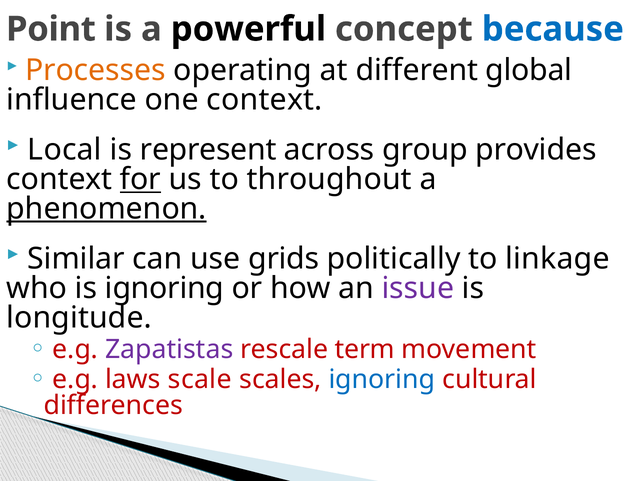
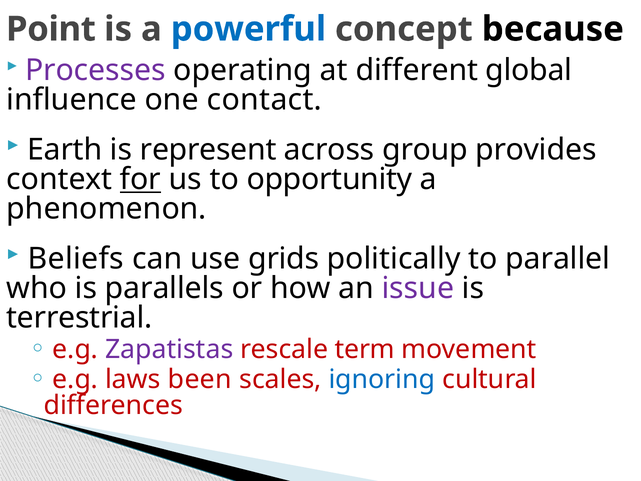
powerful colour: black -> blue
because colour: blue -> black
Processes colour: orange -> purple
one context: context -> contact
Local: Local -> Earth
throughout: throughout -> opportunity
phenomenon underline: present -> none
Similar: Similar -> Beliefs
linkage: linkage -> parallel
is ignoring: ignoring -> parallels
longitude: longitude -> terrestrial
scale: scale -> been
